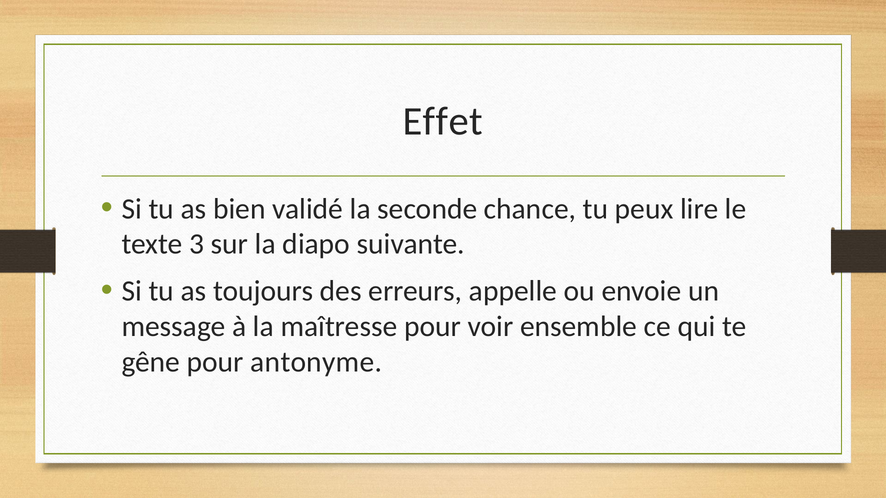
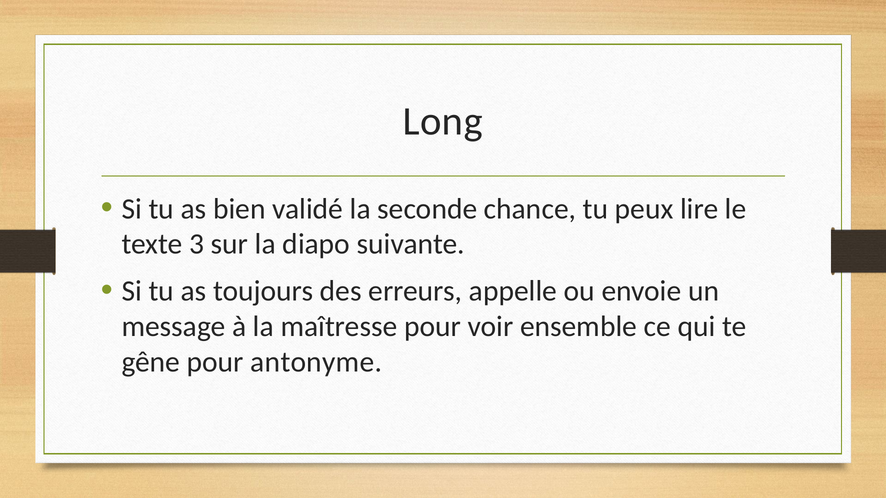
Effet: Effet -> Long
